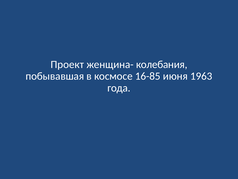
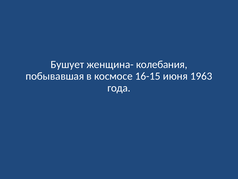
Проект: Проект -> Бушует
16-85: 16-85 -> 16-15
